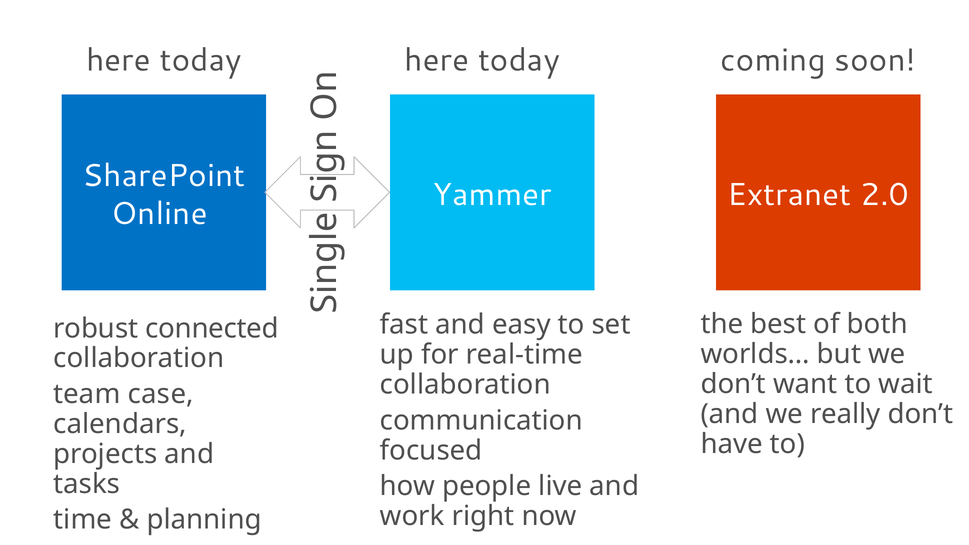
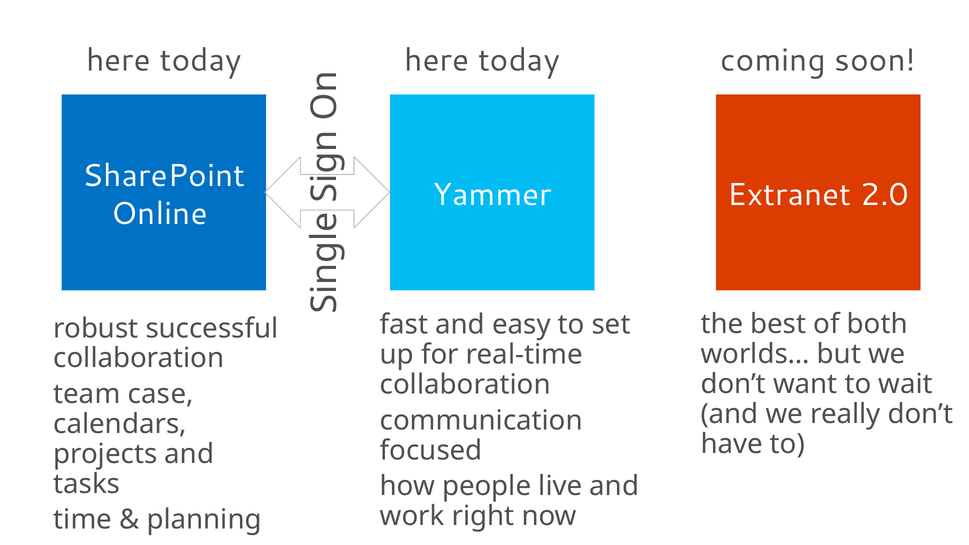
connected: connected -> successful
